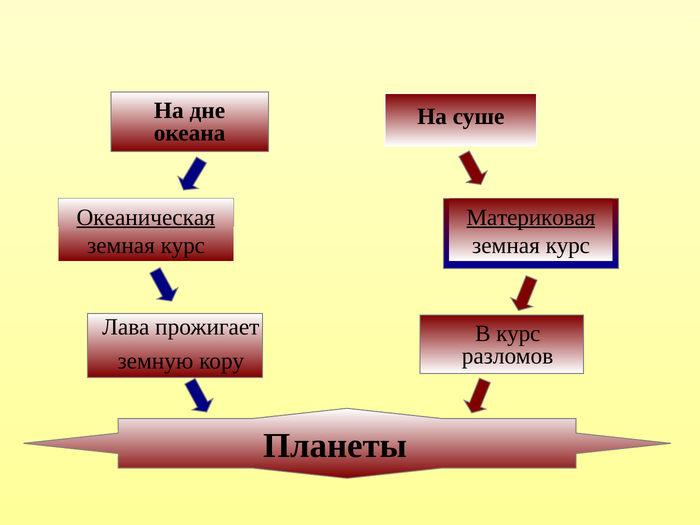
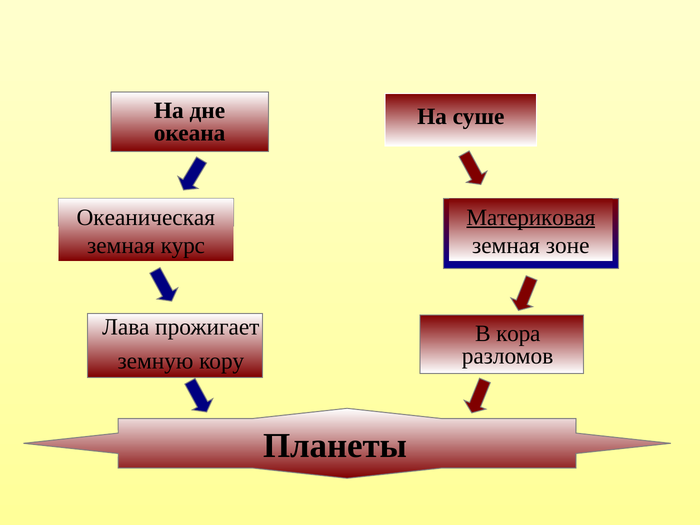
Океаническая underline: present -> none
курс at (568, 245): курс -> зоне
В курс: курс -> кора
